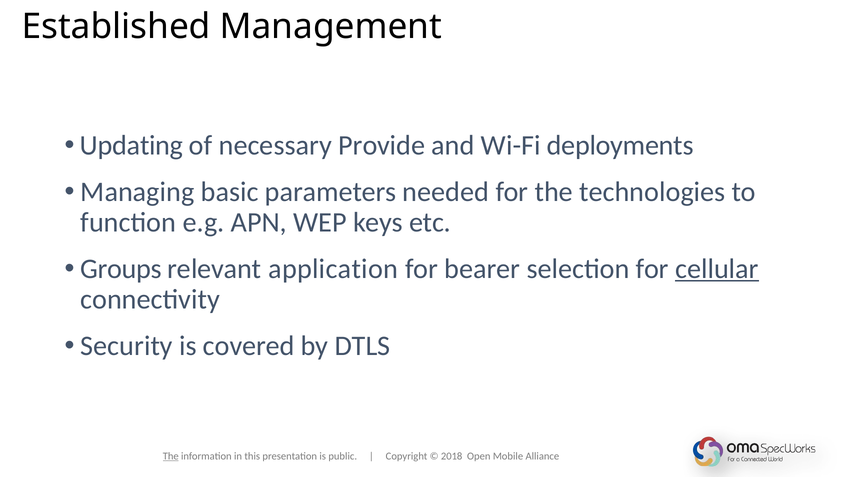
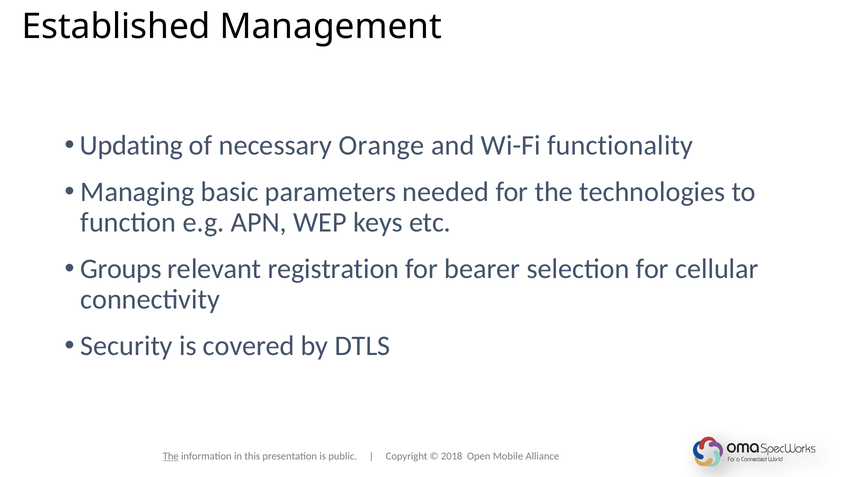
Provide: Provide -> Orange
deployments: deployments -> functionality
application: application -> registration
cellular underline: present -> none
